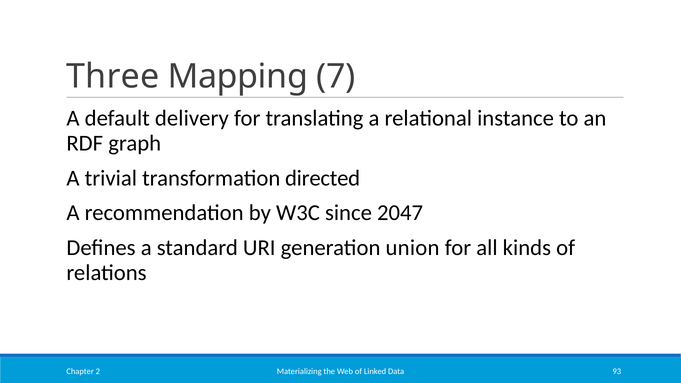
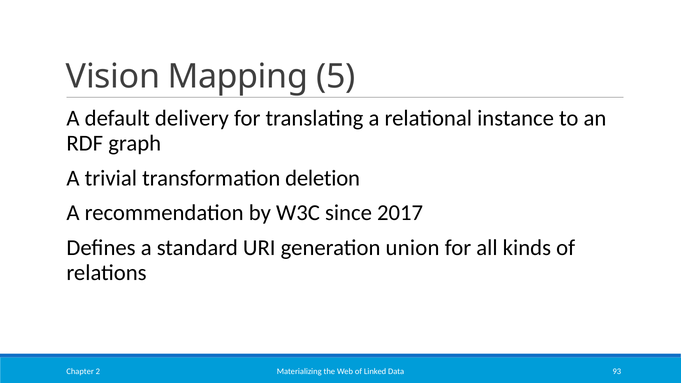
Three: Three -> Vision
7: 7 -> 5
directed: directed -> deletion
2047: 2047 -> 2017
